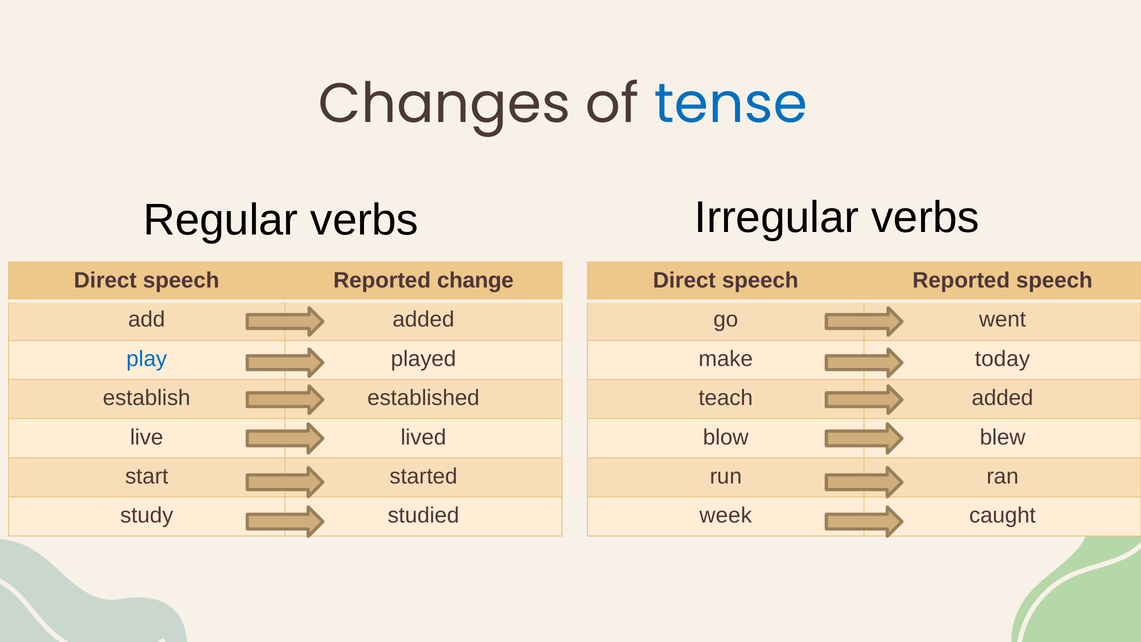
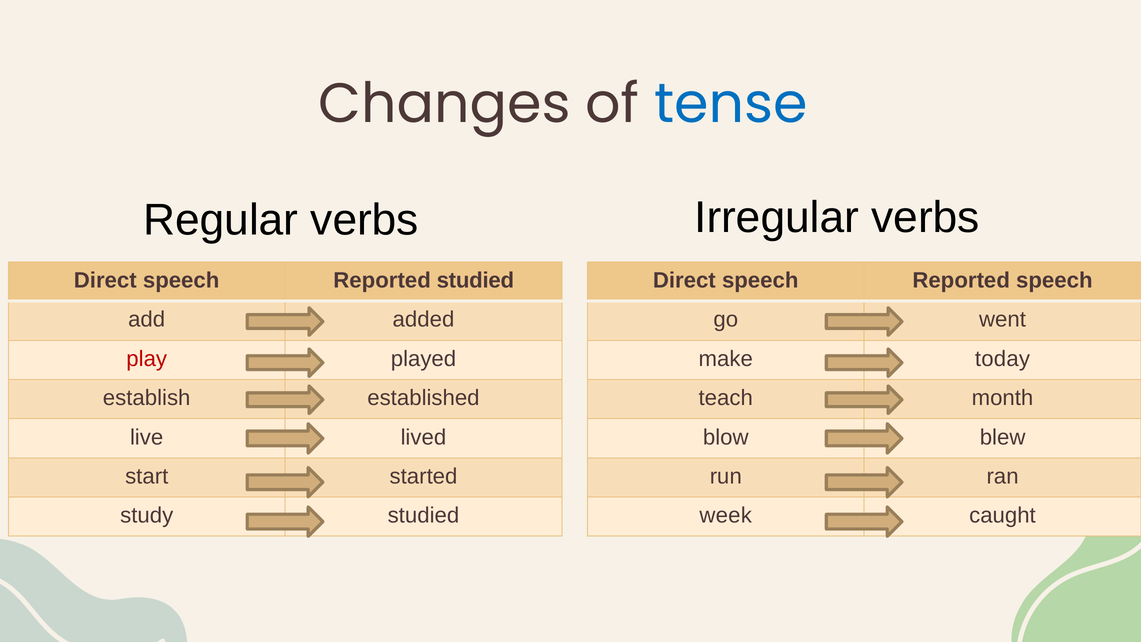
Reported change: change -> studied
play colour: blue -> red
teach added: added -> month
